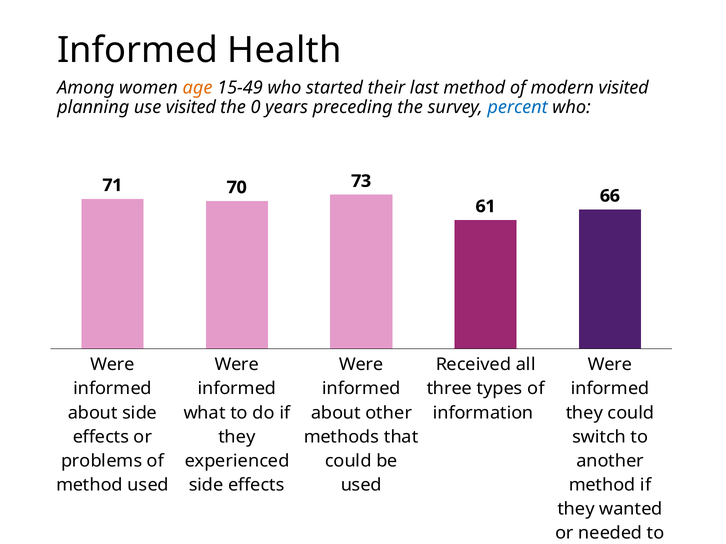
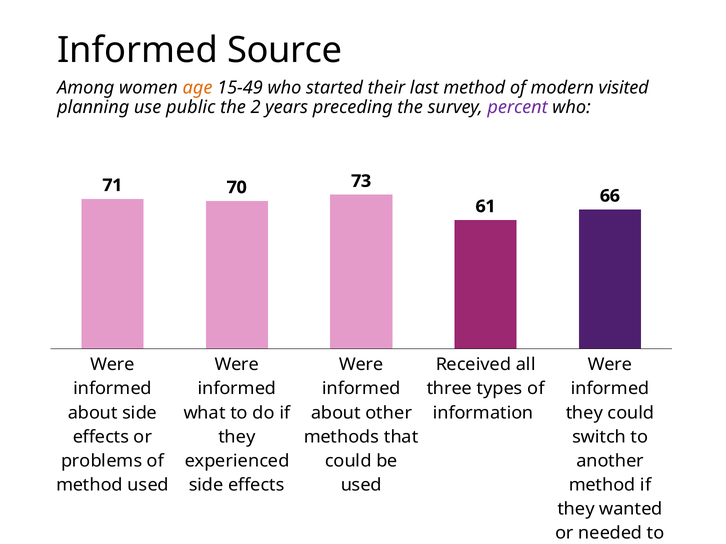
Health: Health -> Source
use visited: visited -> public
0: 0 -> 2
percent colour: blue -> purple
